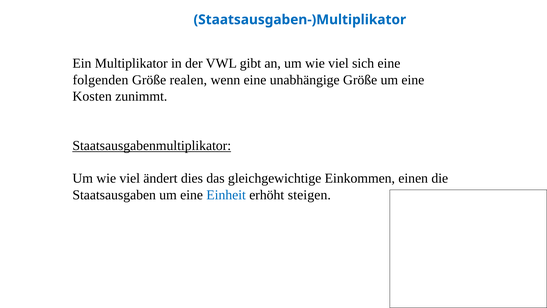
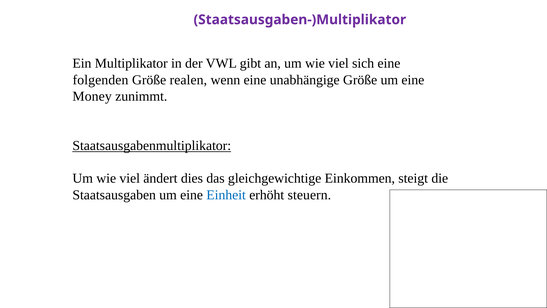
Staatsausgaben-)Multiplikator colour: blue -> purple
Kosten: Kosten -> Money
einen: einen -> steigt
steigen: steigen -> steuern
